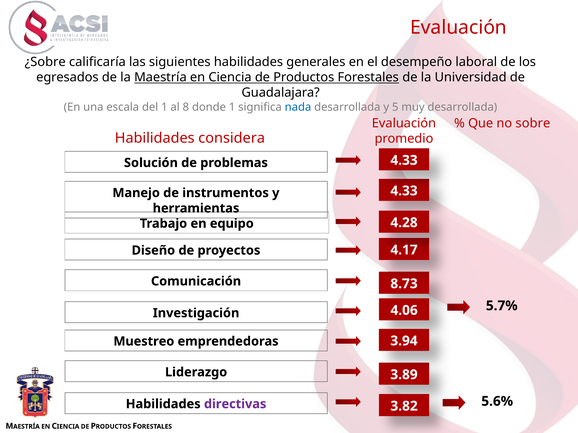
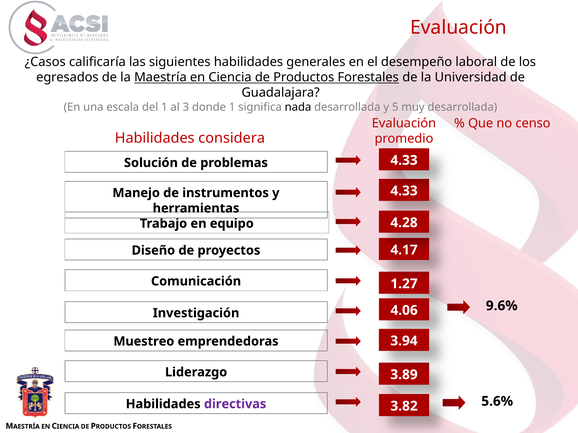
¿Sobre: ¿Sobre -> ¿Casos
8: 8 -> 3
nada colour: blue -> black
sobre: sobre -> censo
8.73: 8.73 -> 1.27
5.7%: 5.7% -> 9.6%
